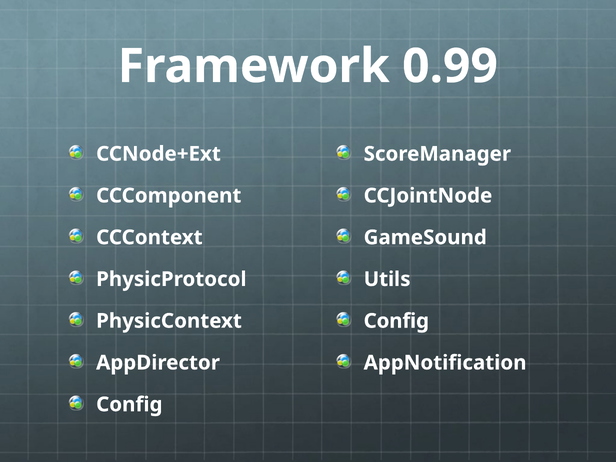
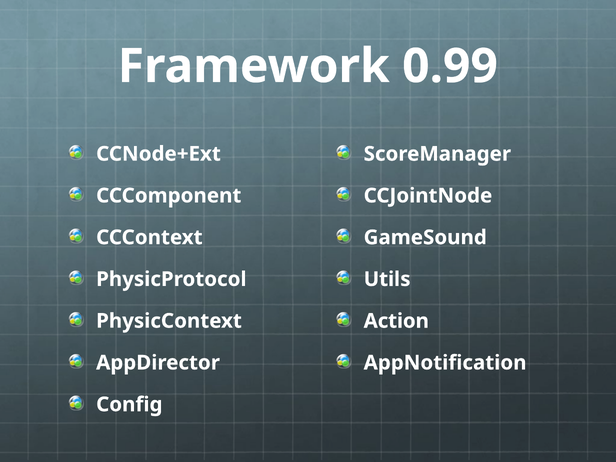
Config at (396, 321): Config -> Action
